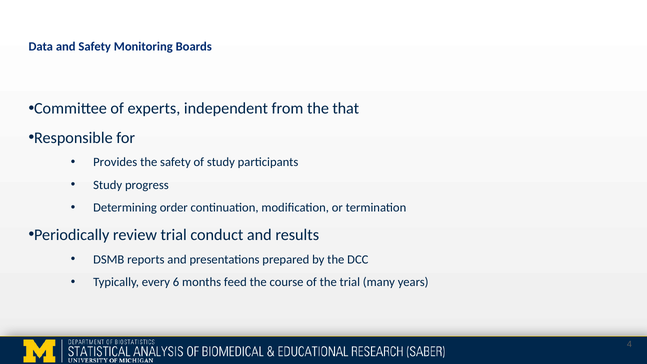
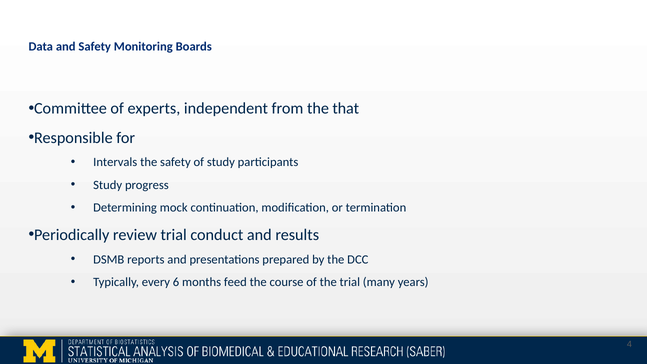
Provides: Provides -> Intervals
order: order -> mock
